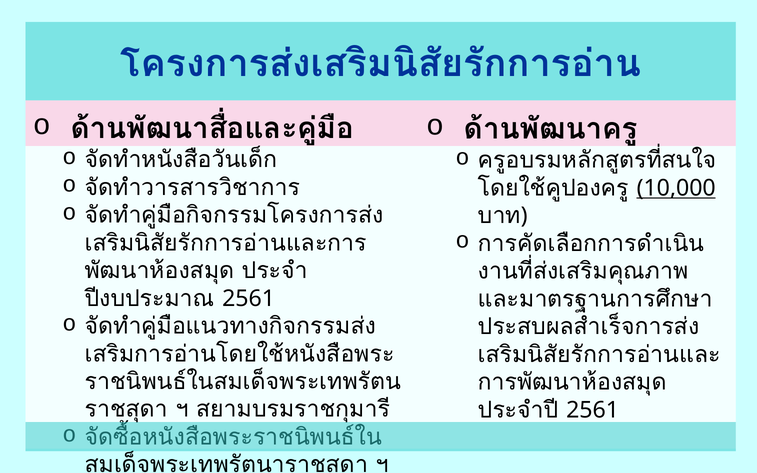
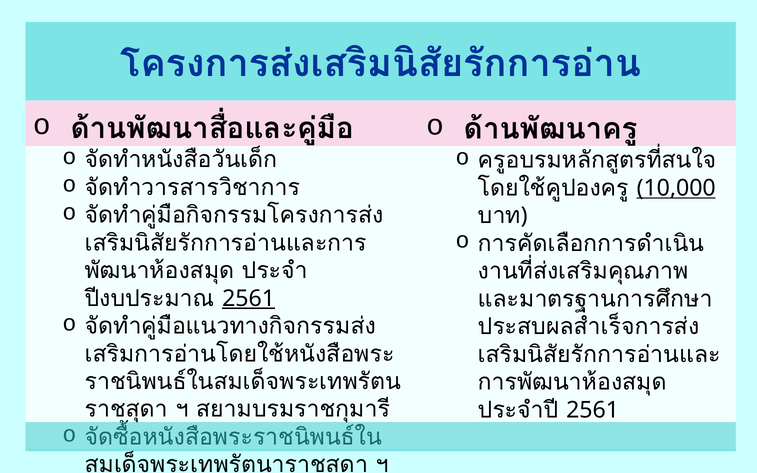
2561 at (249, 298) underline: none -> present
